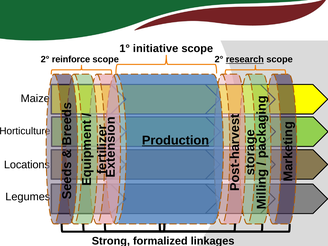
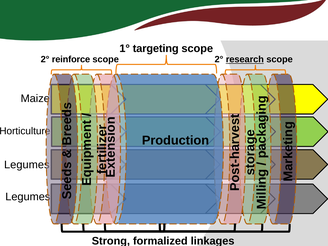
initiative: initiative -> targeting
Production underline: present -> none
Locations at (27, 165): Locations -> Legumes
